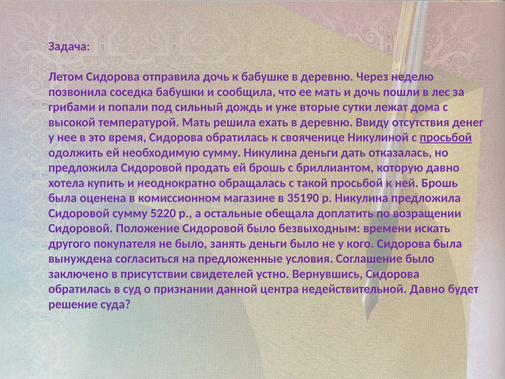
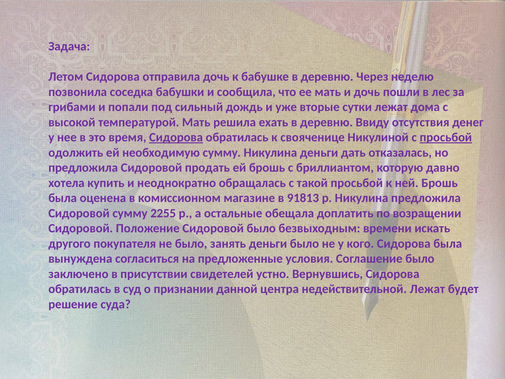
Сидорова at (176, 137) underline: none -> present
35190: 35190 -> 91813
5220: 5220 -> 2255
недействительной Давно: Давно -> Лежат
